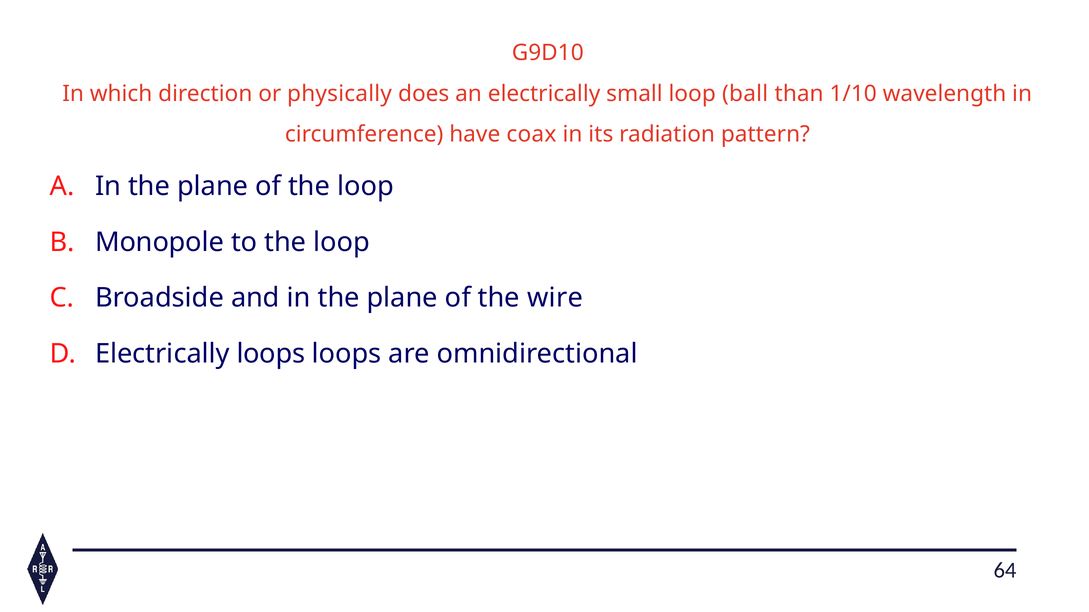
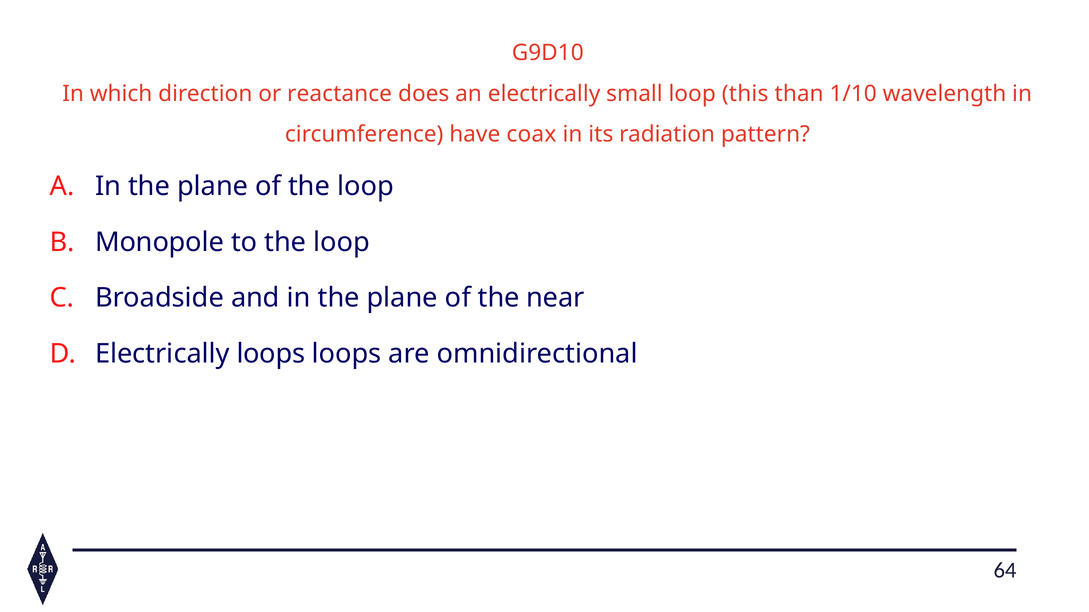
physically: physically -> reactance
ball: ball -> this
wire: wire -> near
